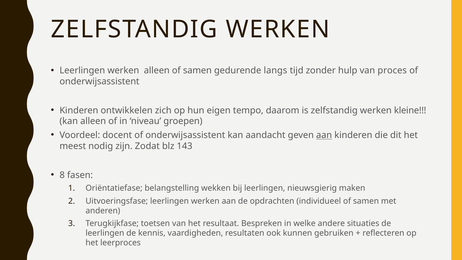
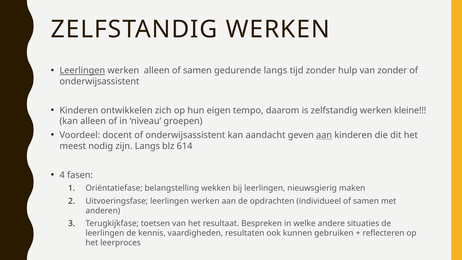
Leerlingen at (82, 71) underline: none -> present
van proces: proces -> zonder
zijn Zodat: Zodat -> Langs
143: 143 -> 614
8: 8 -> 4
